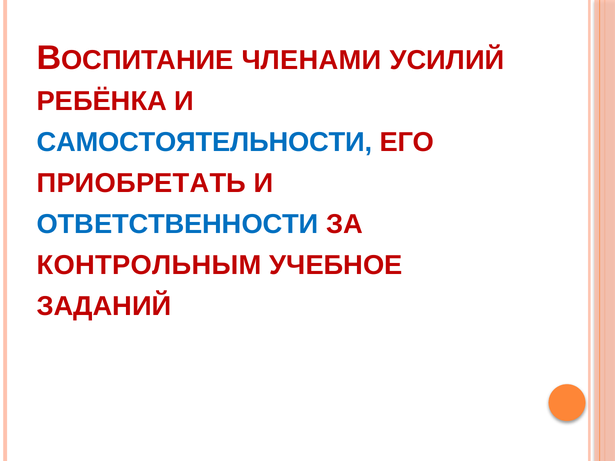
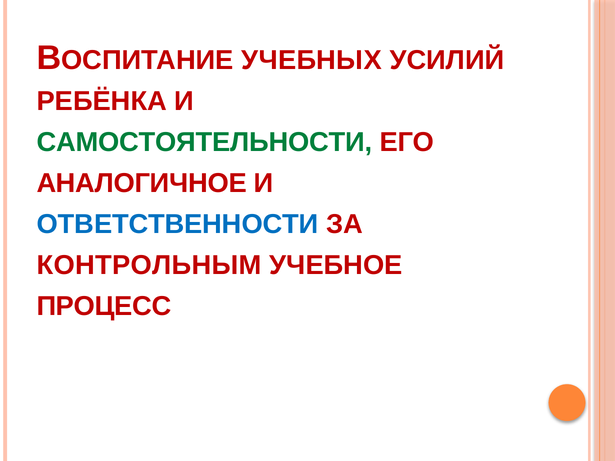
ЧЛЕНАМИ: ЧЛЕНАМИ -> УЧЕБНЫХ
САМОСТОЯТЕЛЬНОСТИ colour: blue -> green
ПРИОБРЕТАТЬ: ПРИОБРЕТАТЬ -> АНАЛОГИЧНОЕ
ЗАДАНИЙ: ЗАДАНИЙ -> ПРОЦЕСС
